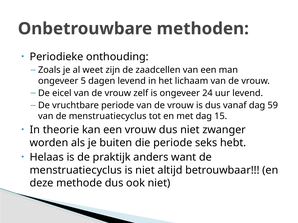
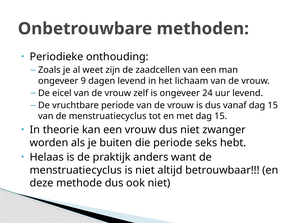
5: 5 -> 9
vanaf dag 59: 59 -> 15
